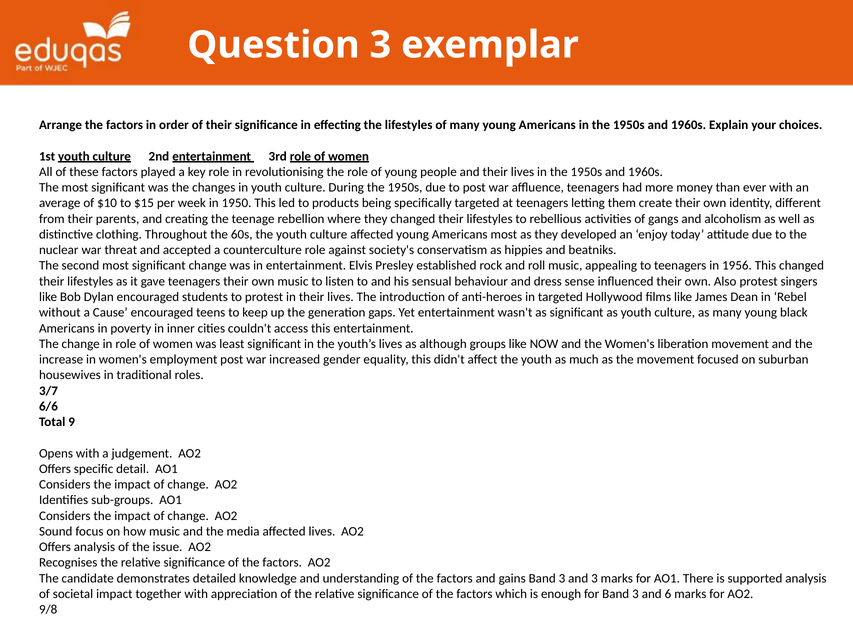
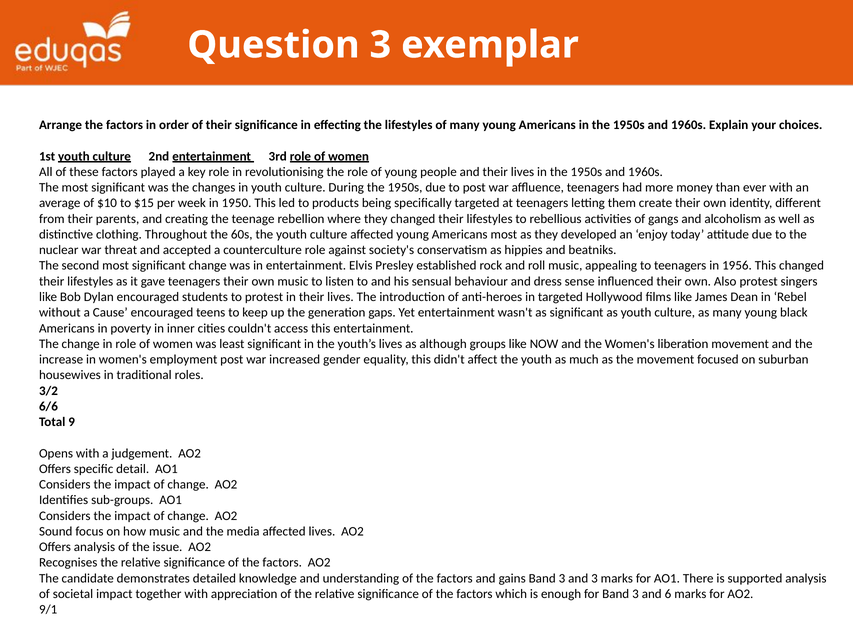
3/7: 3/7 -> 3/2
9/8: 9/8 -> 9/1
